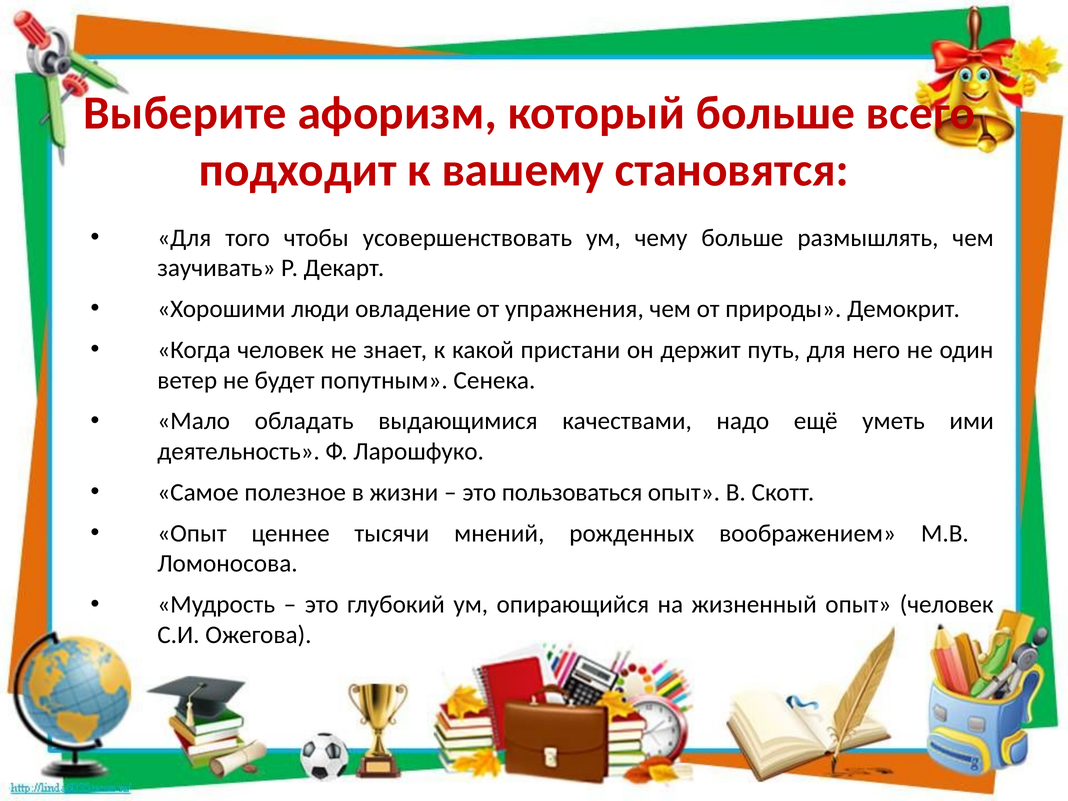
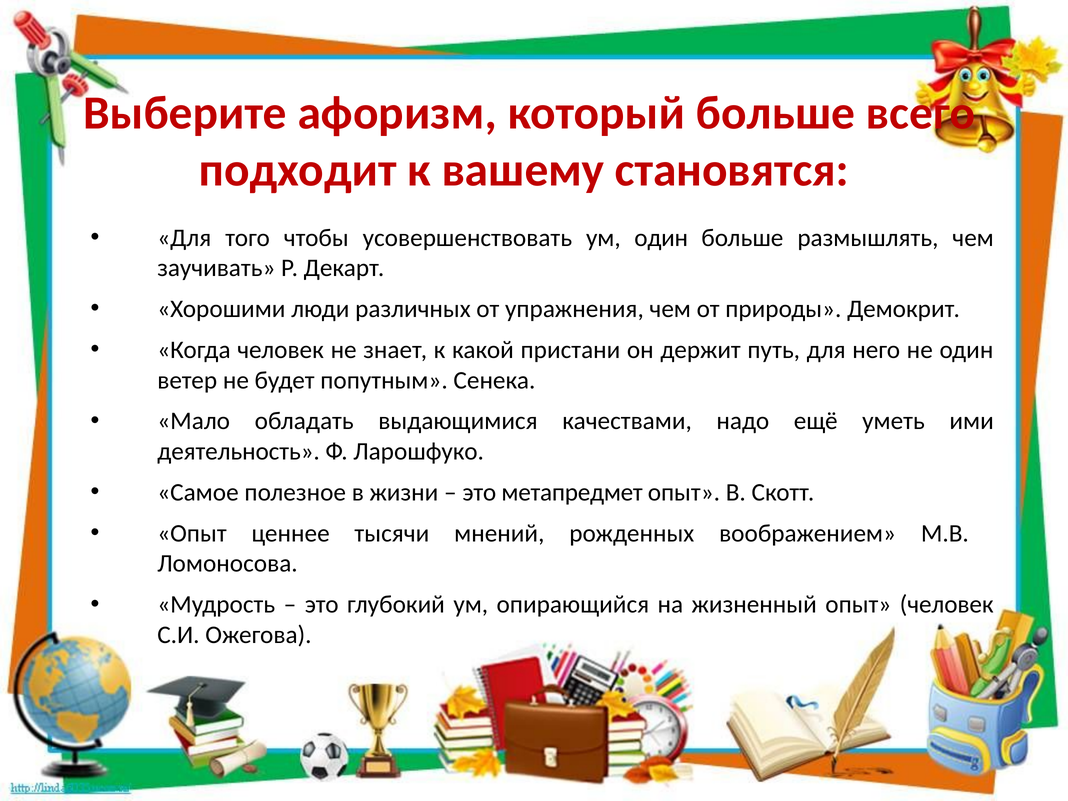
ум чему: чему -> один
овладение: овладение -> различных
пользоваться: пользоваться -> метапредмет
